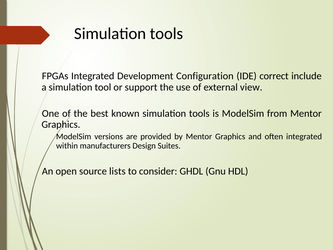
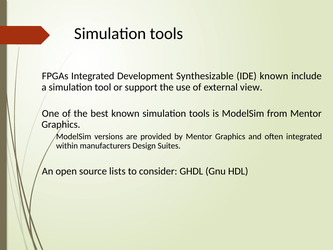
Configuration: Configuration -> Synthesizable
IDE correct: correct -> known
